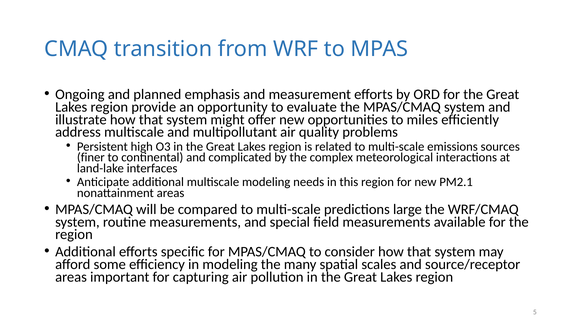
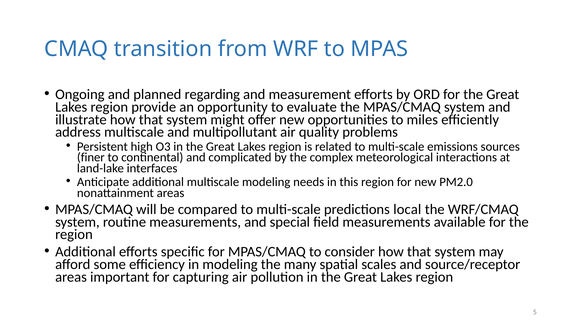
emphasis: emphasis -> regarding
PM2.1: PM2.1 -> PM2.0
large: large -> local
